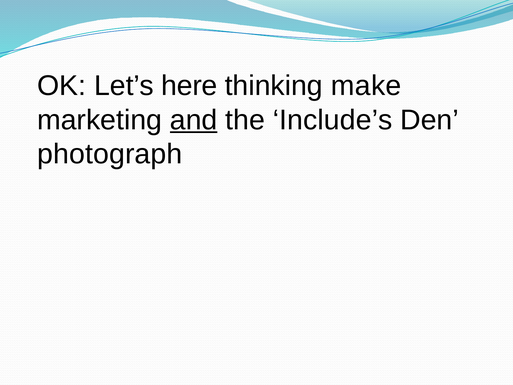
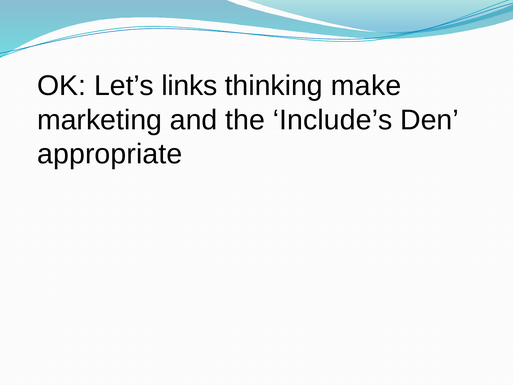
here: here -> links
and underline: present -> none
photograph: photograph -> appropriate
